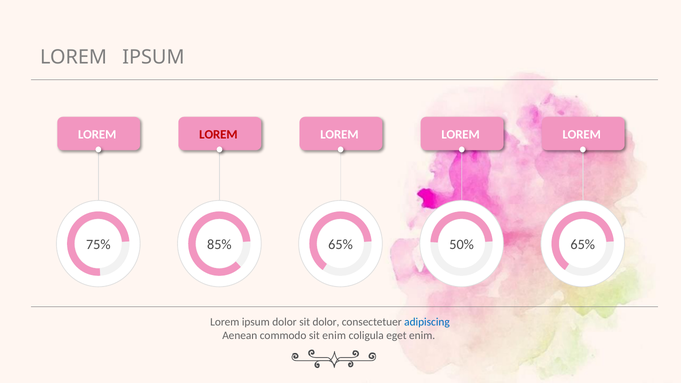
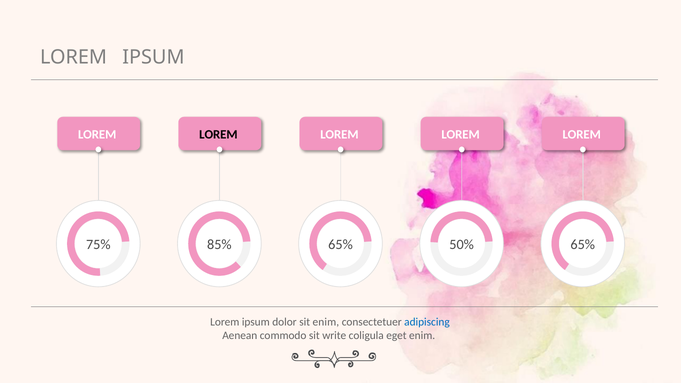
LOREM at (218, 134) colour: red -> black
sit dolor: dolor -> enim
sit enim: enim -> write
